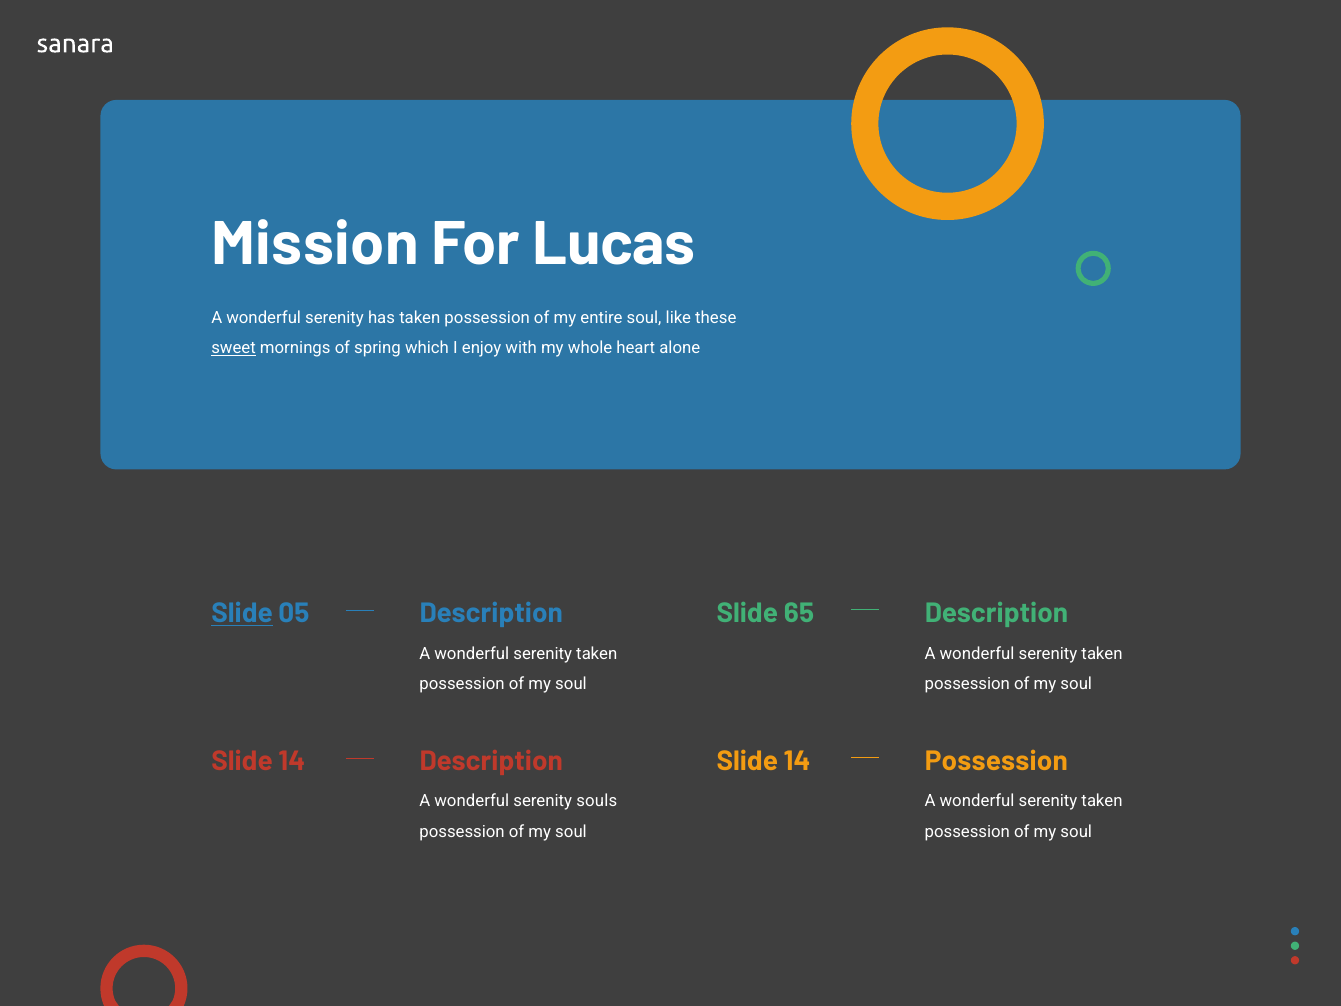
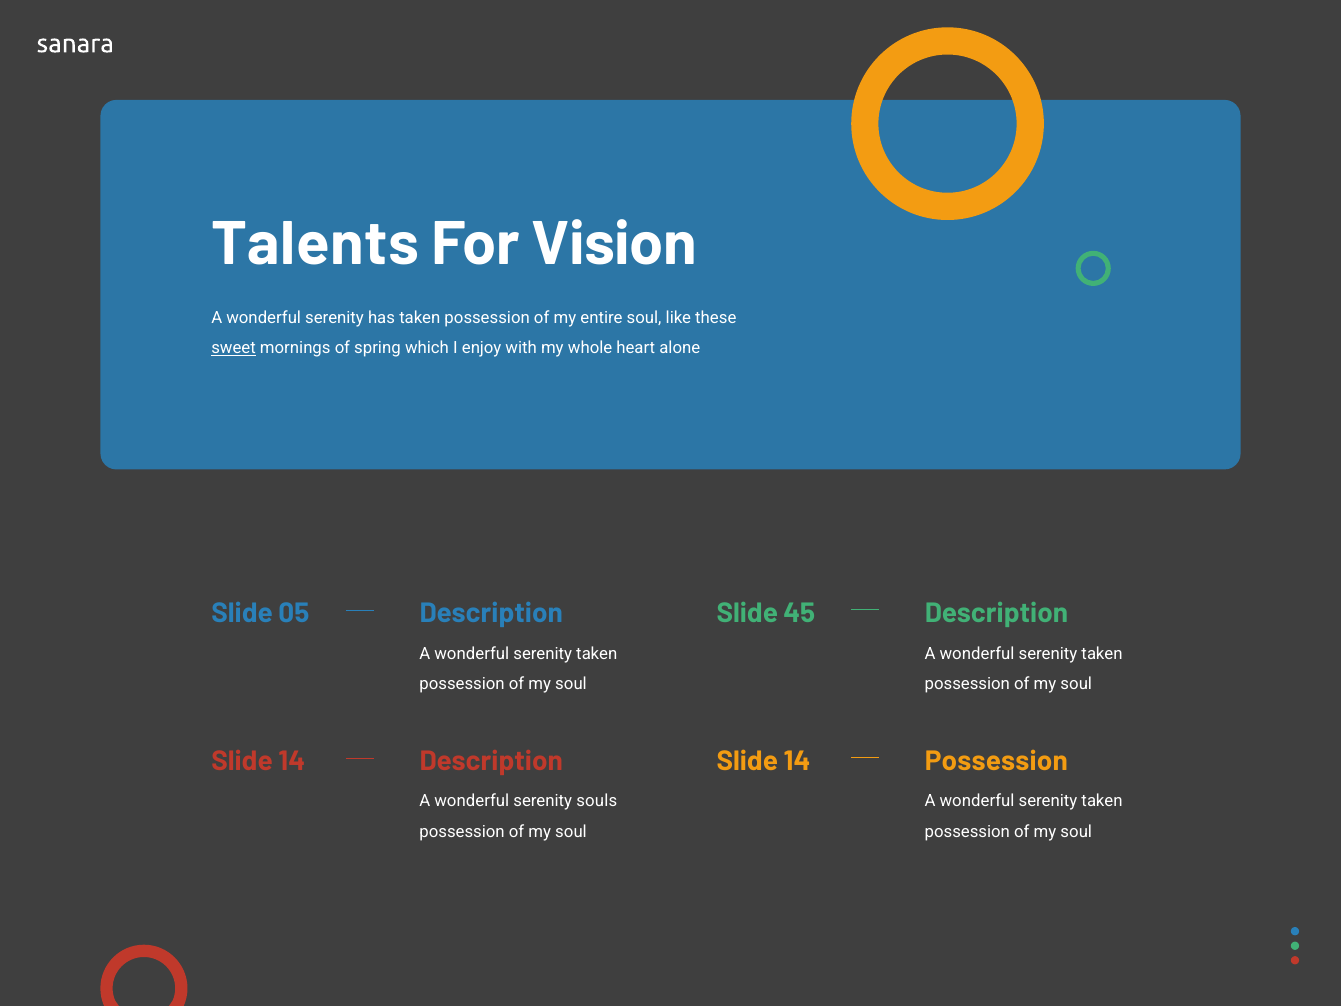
Mission: Mission -> Talents
Lucas: Lucas -> Vision
Slide at (242, 613) underline: present -> none
65: 65 -> 45
